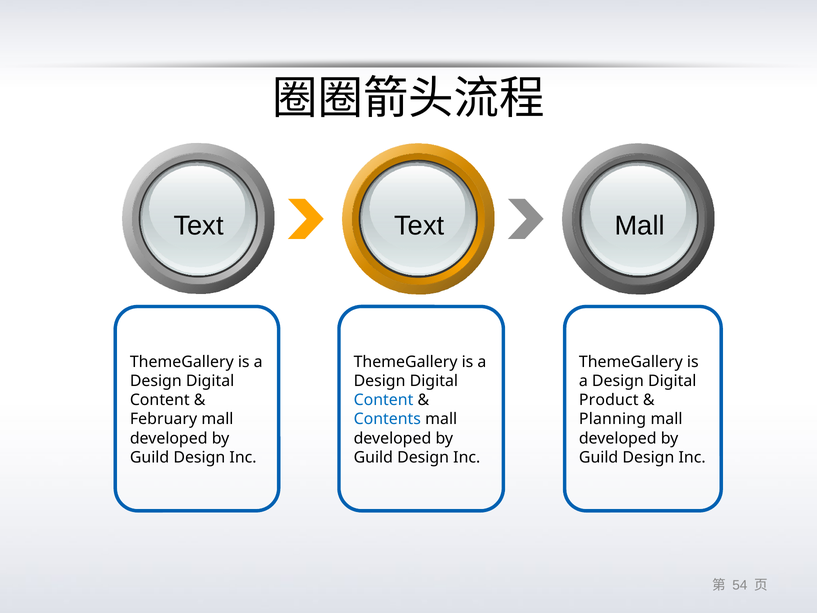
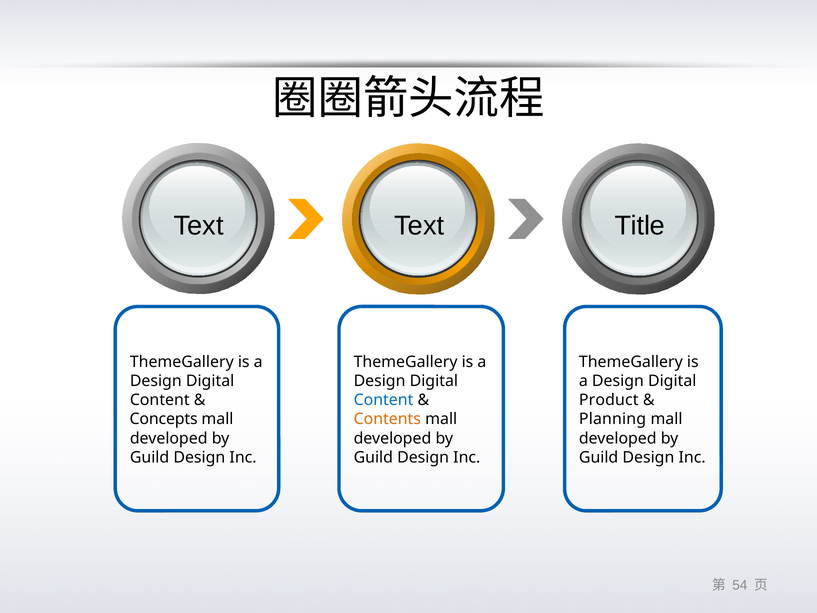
Text Mall: Mall -> Title
February: February -> Concepts
Contents colour: blue -> orange
